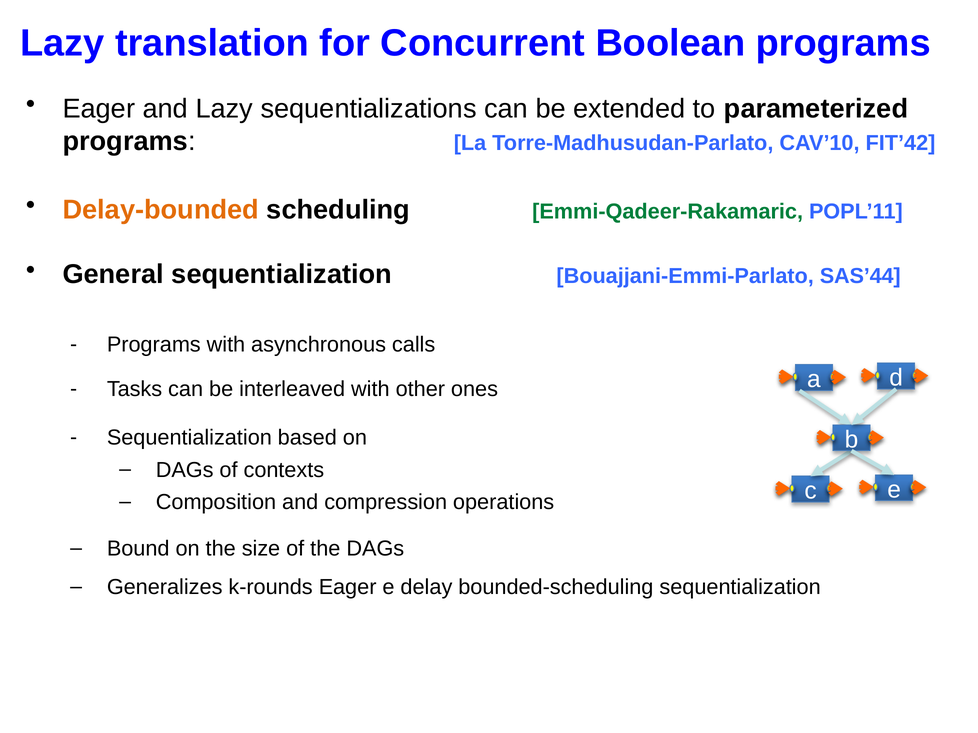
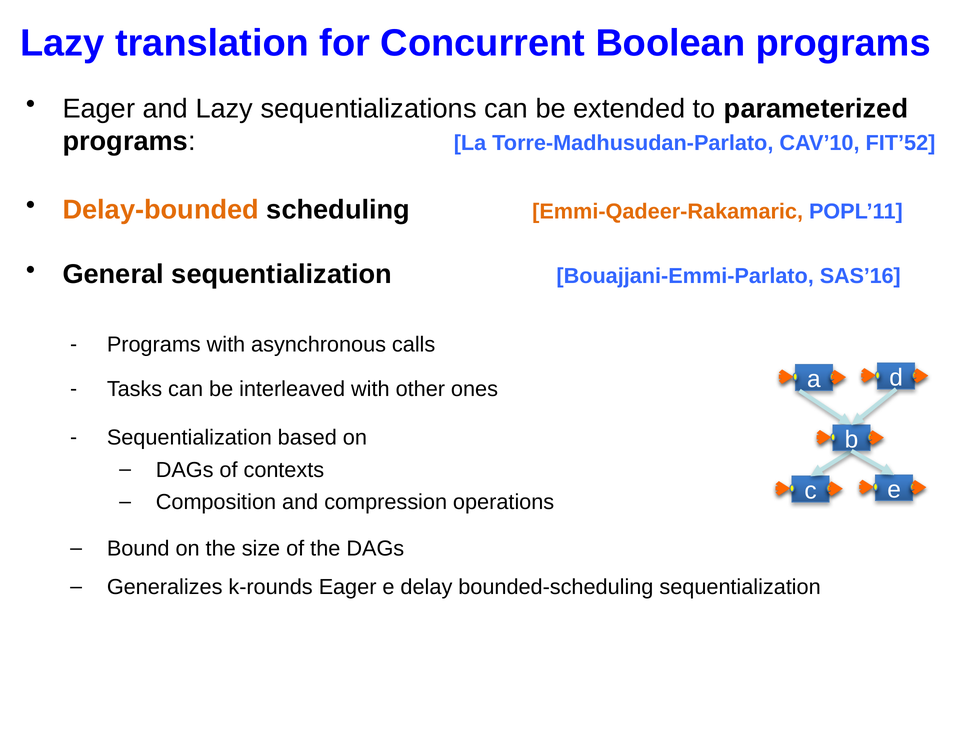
FIT’42: FIT’42 -> FIT’52
Emmi-Qadeer-Rakamaric colour: green -> orange
SAS’44: SAS’44 -> SAS’16
